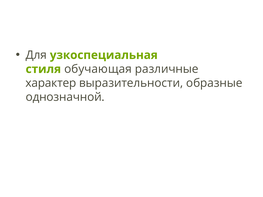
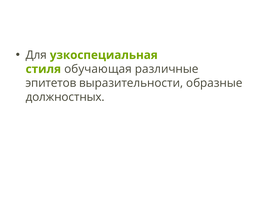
характер: характер -> эпитетов
однозначной: однозначной -> должностных
